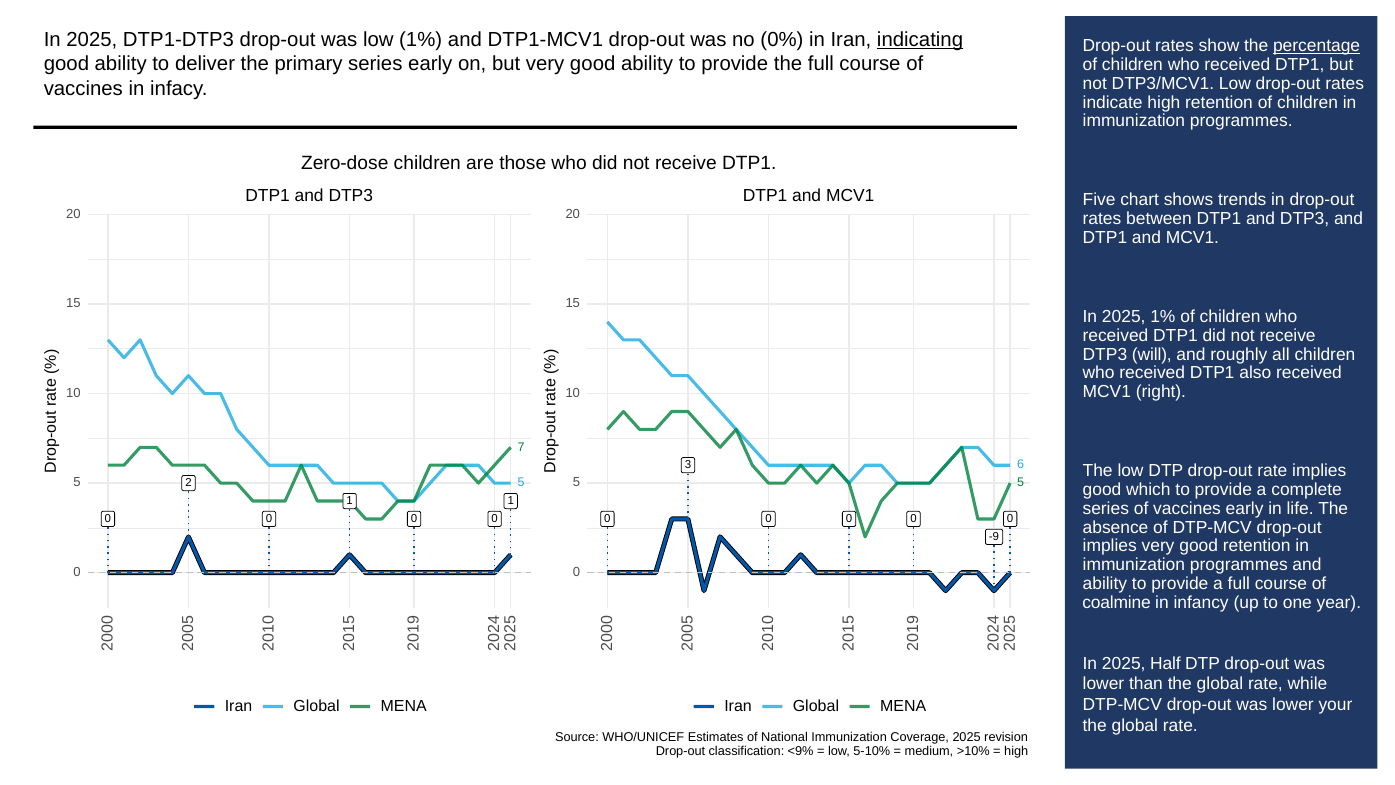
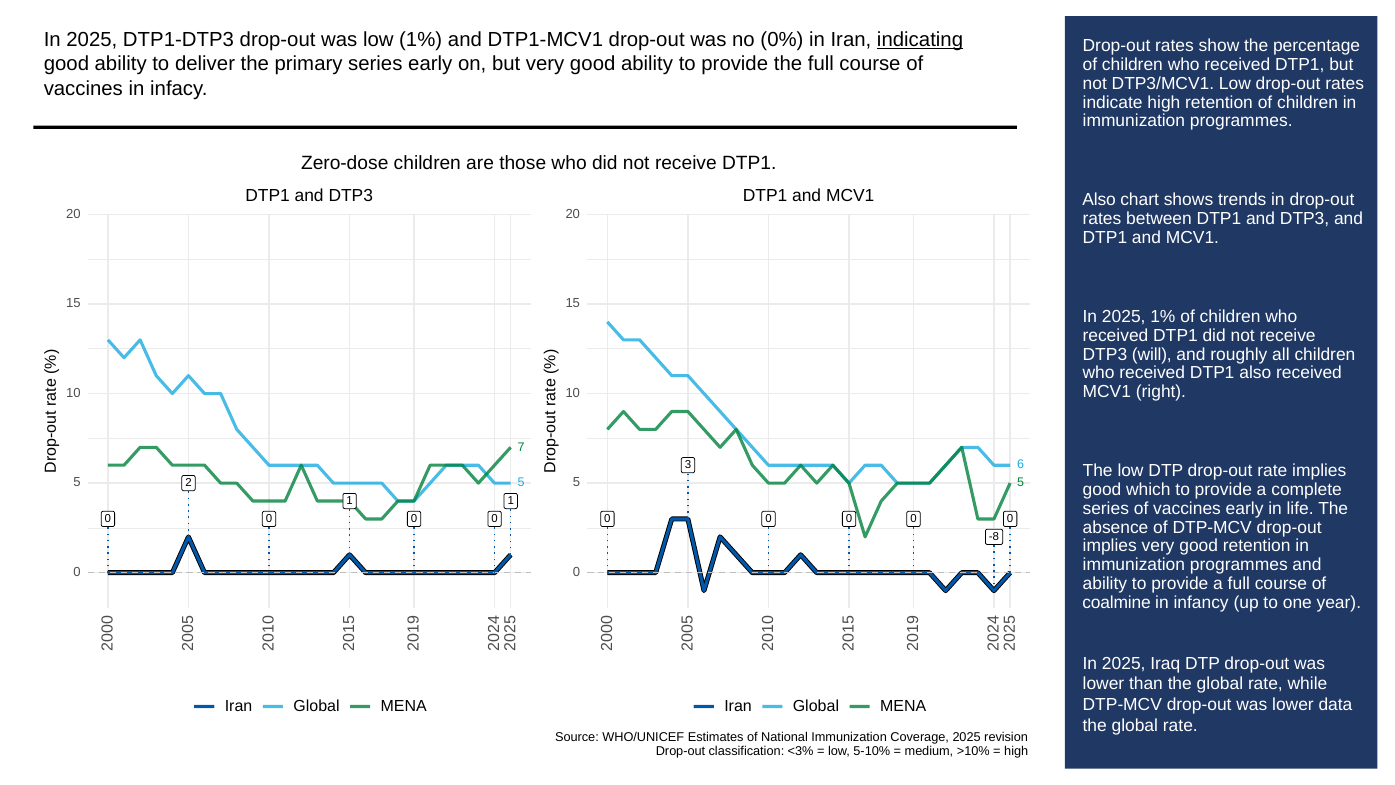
percentage underline: present -> none
Five at (1099, 200): Five -> Also
-9: -9 -> -8
Half: Half -> Iraq
your: your -> data
<9%: <9% -> <3%
